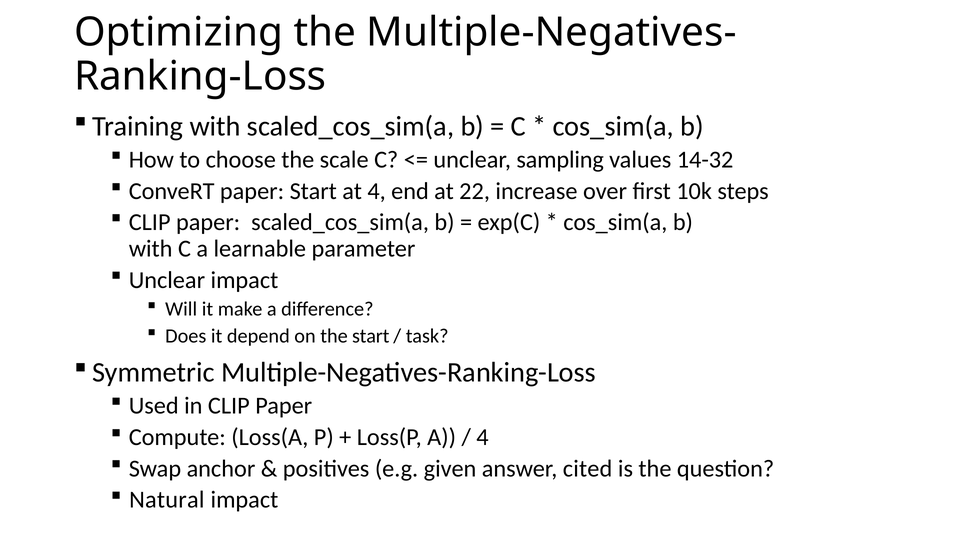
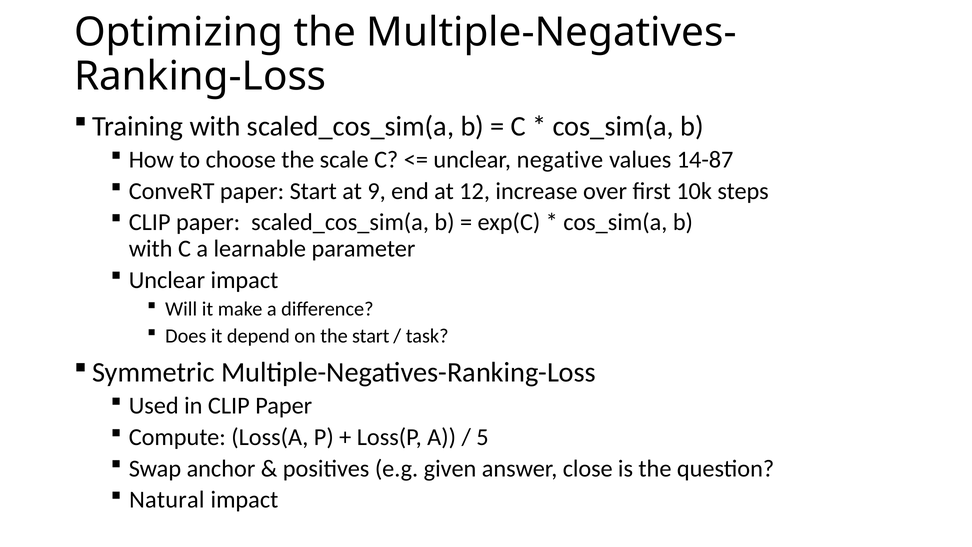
sampling: sampling -> negative
14-32: 14-32 -> 14-87
at 4: 4 -> 9
22: 22 -> 12
4 at (482, 437): 4 -> 5
cited: cited -> close
